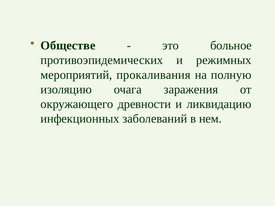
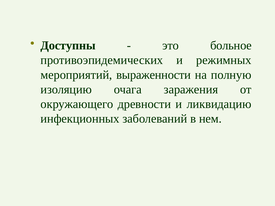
Обществе: Обществе -> Доступны
прокаливания: прокаливания -> выраженности
